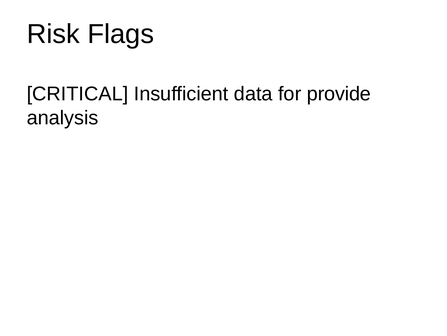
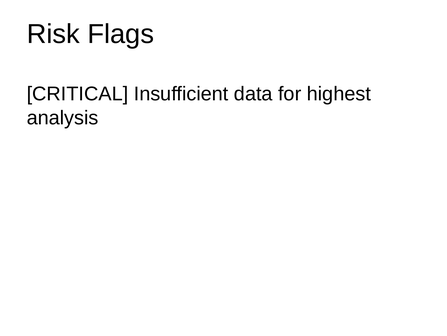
provide: provide -> highest
